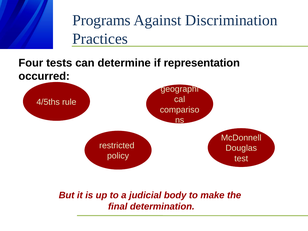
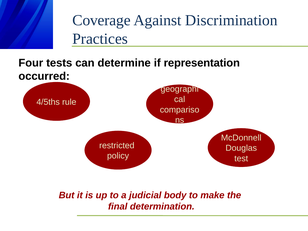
Programs: Programs -> Coverage
